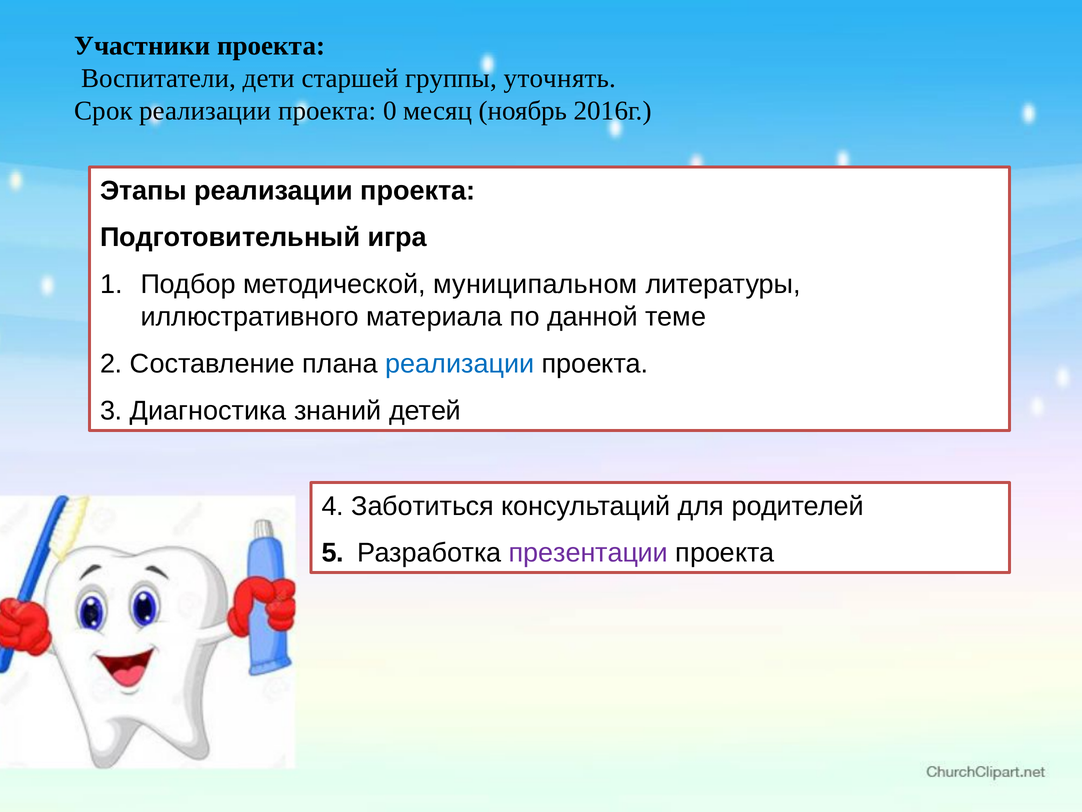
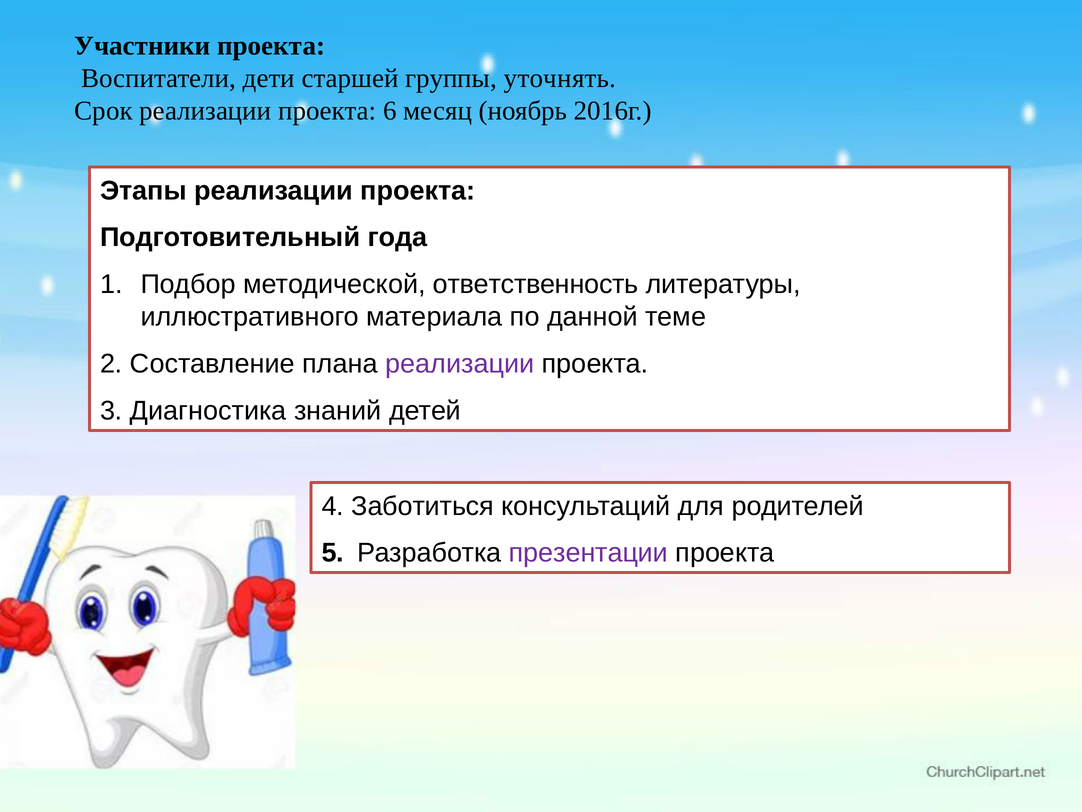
0: 0 -> 6
игра: игра -> года
муниципальном: муниципальном -> ответственность
реализации at (460, 364) colour: blue -> purple
